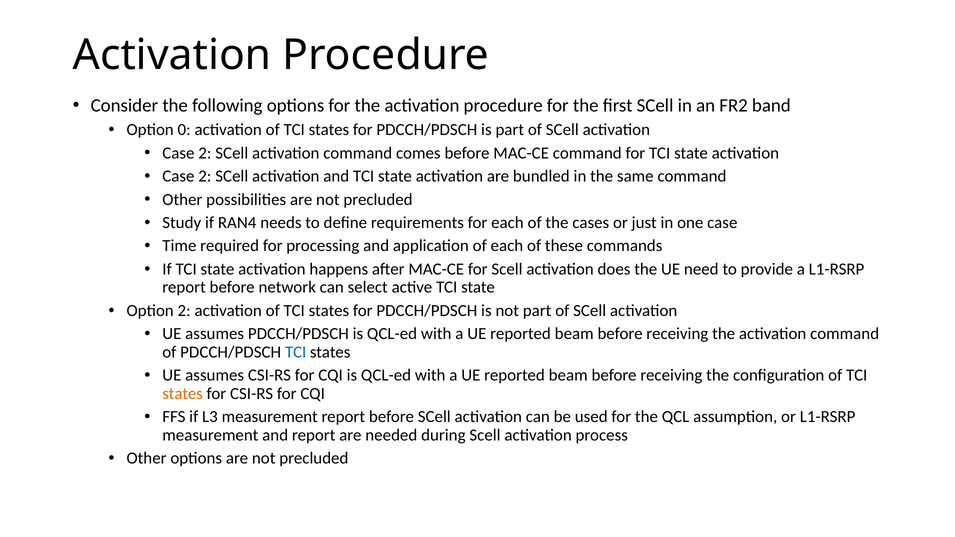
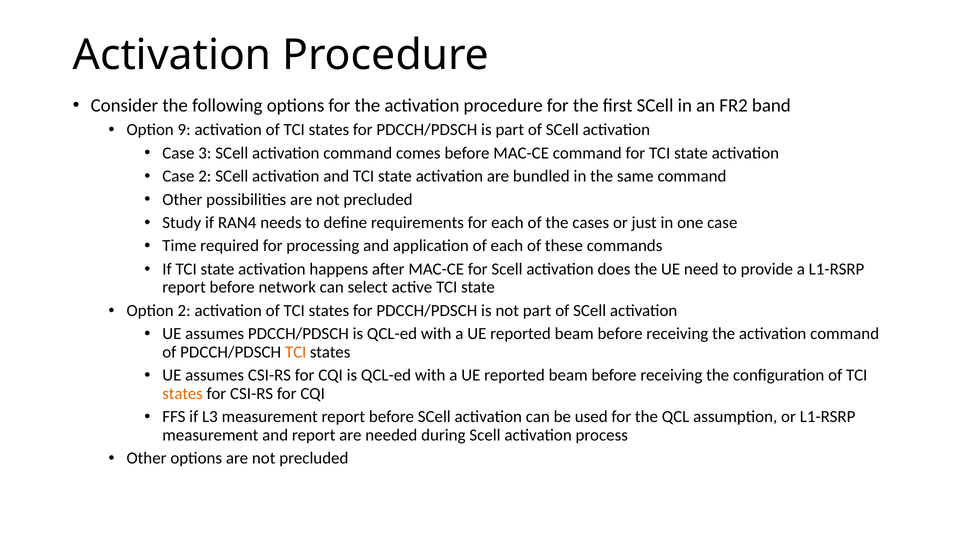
0: 0 -> 9
2 at (205, 153): 2 -> 3
TCI at (296, 352) colour: blue -> orange
